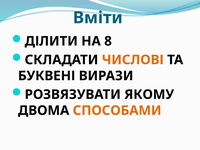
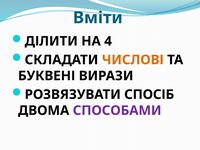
8: 8 -> 4
ЯКОМУ: ЯКОМУ -> СПОСІБ
СПОСОБАМИ colour: orange -> purple
